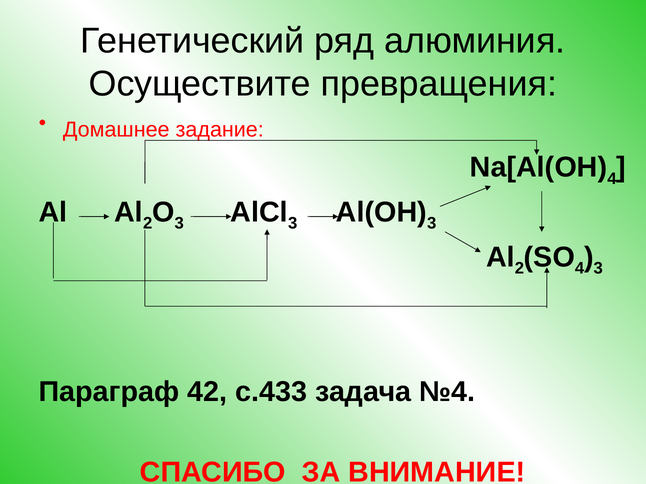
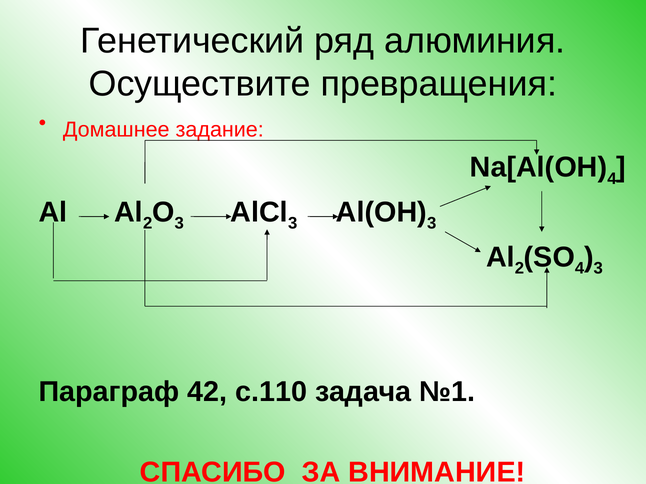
с.433: с.433 -> с.110
№4: №4 -> №1
